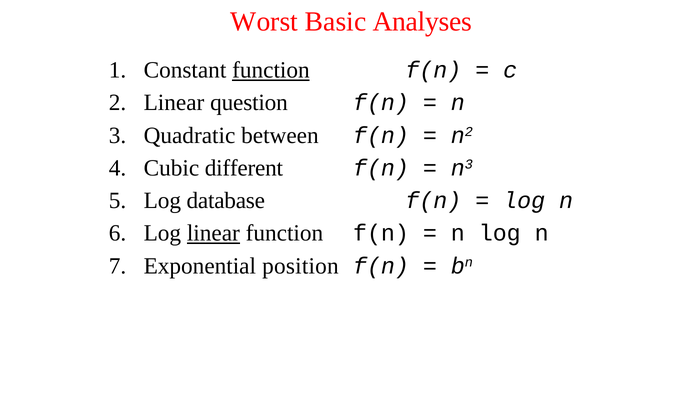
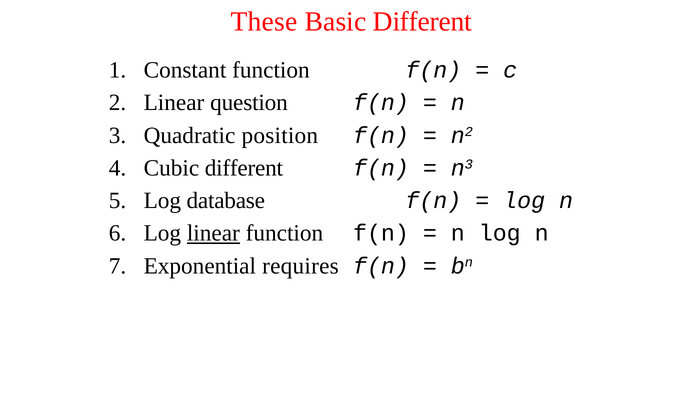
Worst: Worst -> These
Basic Analyses: Analyses -> Different
function at (271, 70) underline: present -> none
between: between -> position
position: position -> requires
